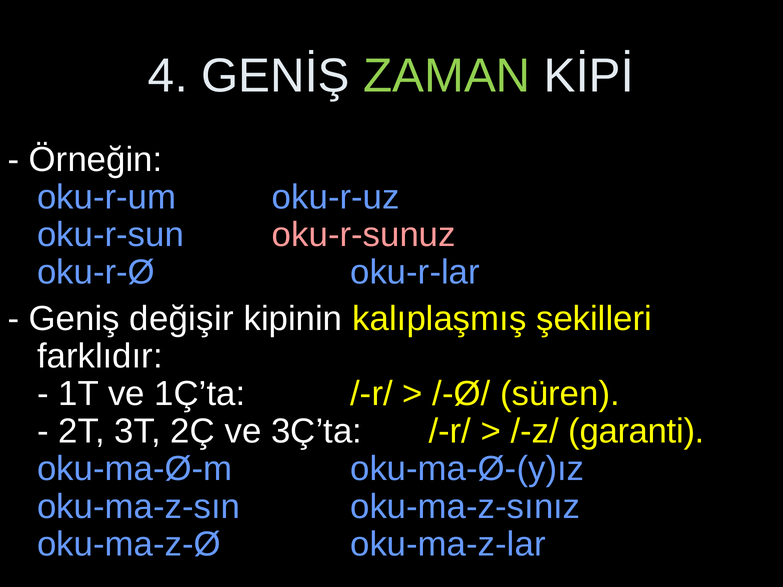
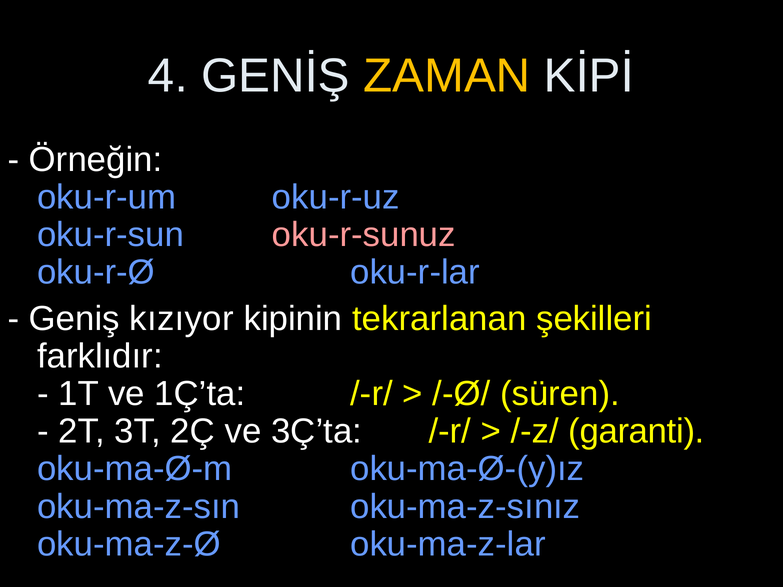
ZAMAN colour: light green -> yellow
değişir: değişir -> kızıyor
kalıplaşmış: kalıplaşmış -> tekrarlanan
